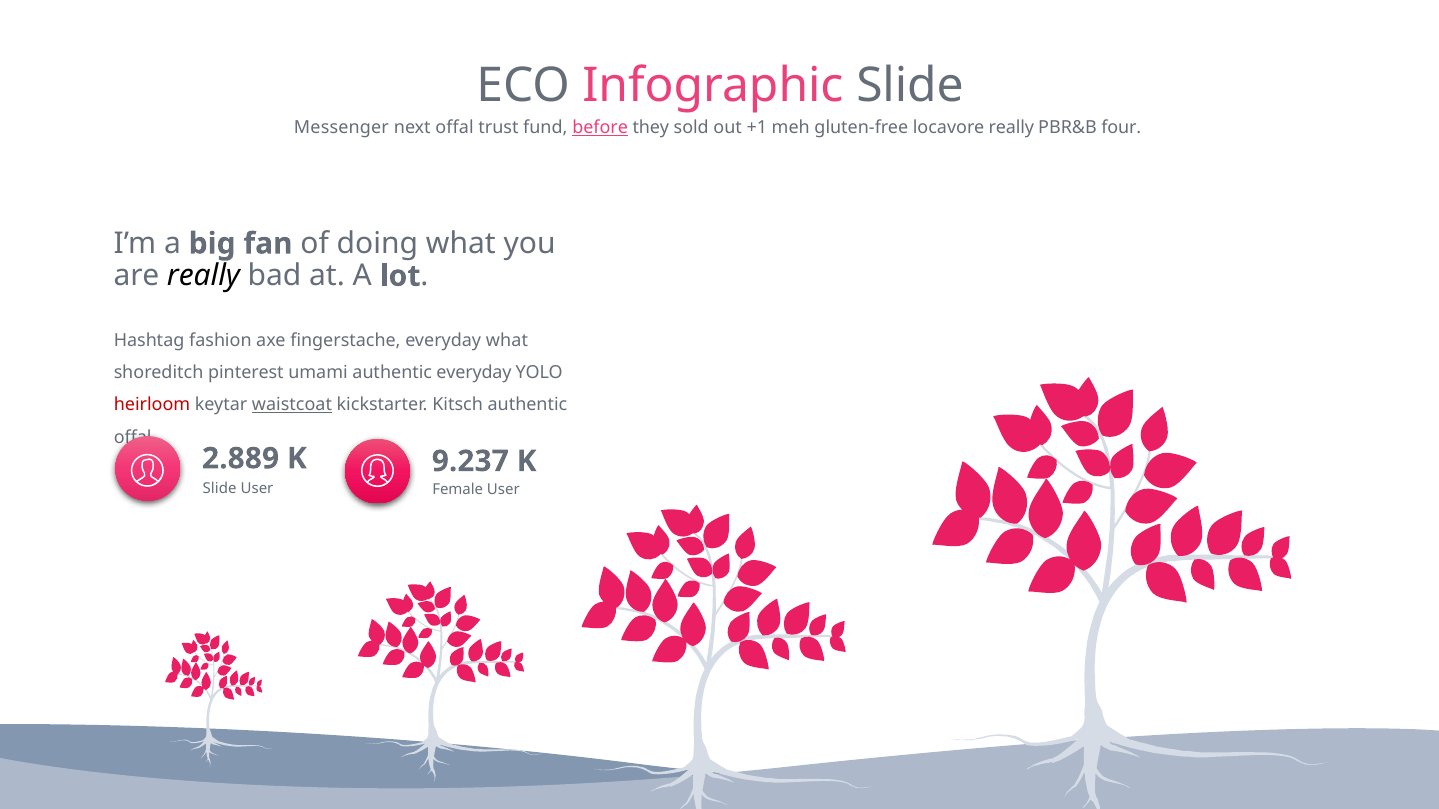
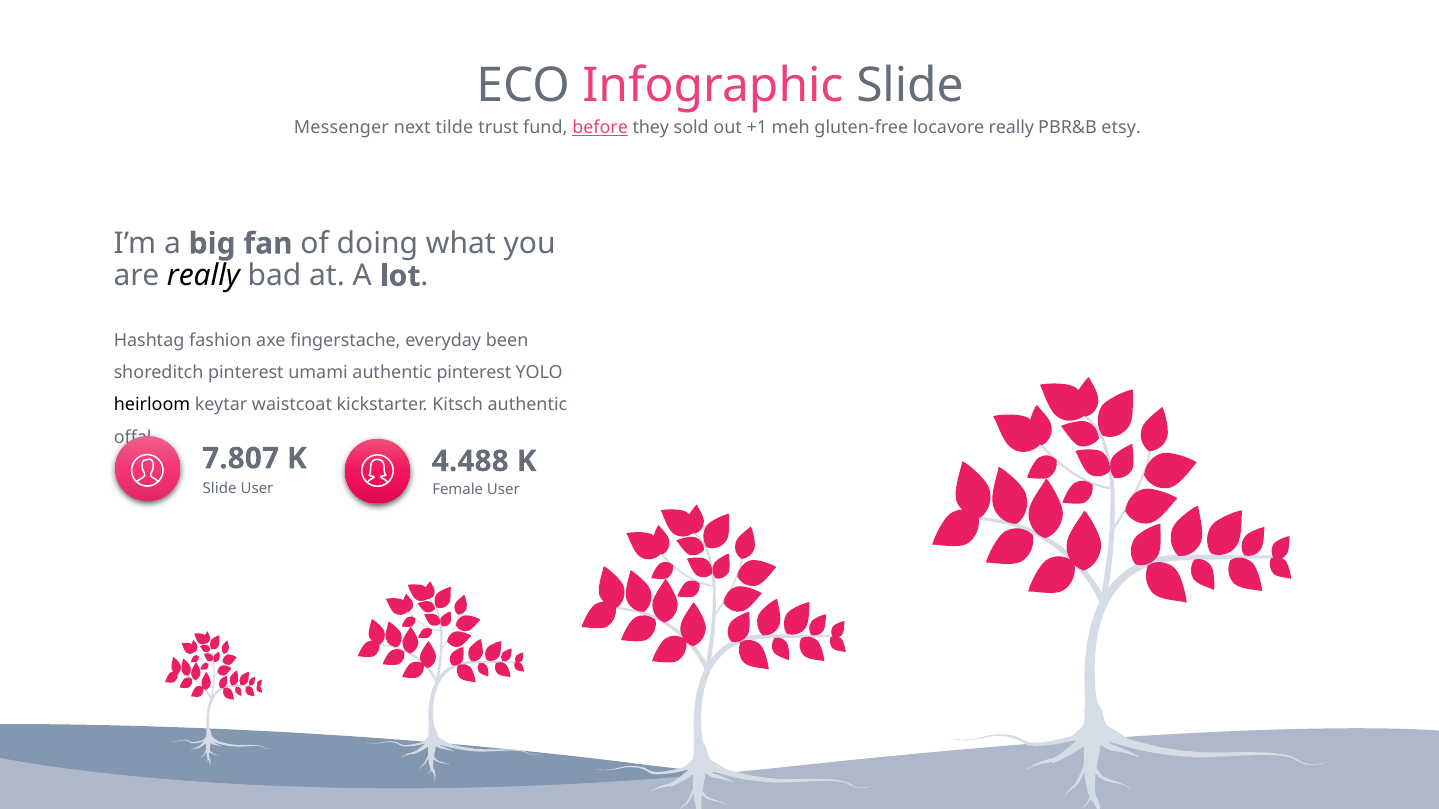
next offal: offal -> tilde
four: four -> etsy
everyday what: what -> been
authentic everyday: everyday -> pinterest
heirloom colour: red -> black
waistcoat underline: present -> none
2.889: 2.889 -> 7.807
9.237: 9.237 -> 4.488
